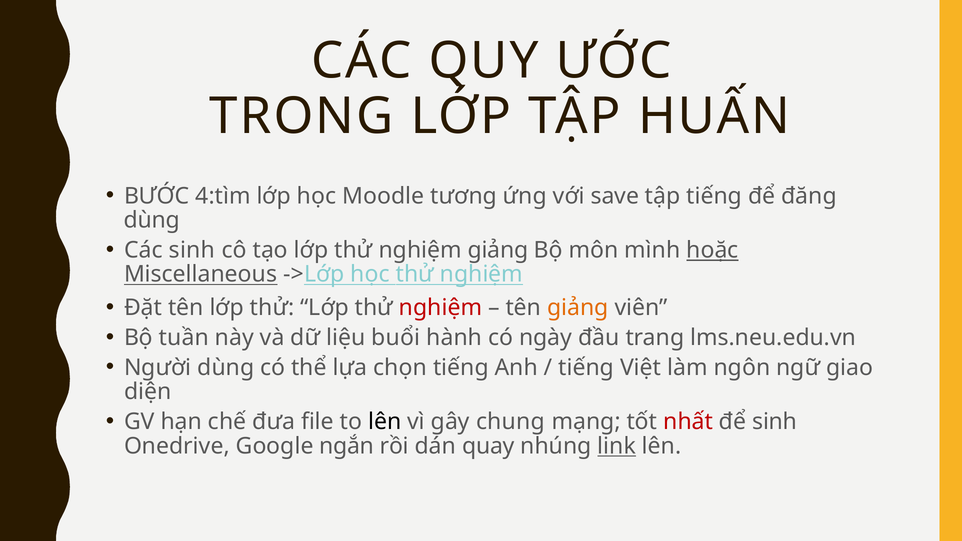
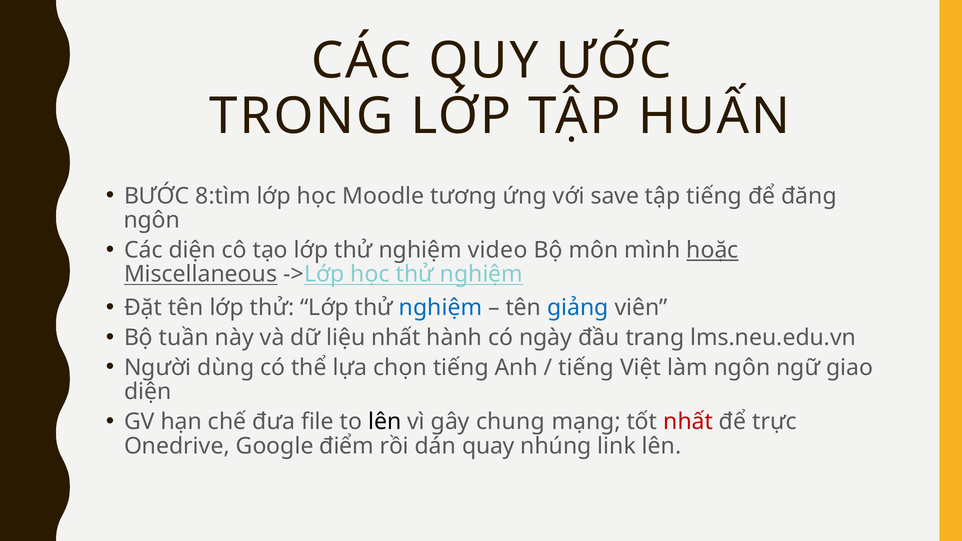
4:tìm: 4:tìm -> 8:tìm
dùng at (152, 220): dùng -> ngôn
Các sinh: sinh -> diện
nghiệm giảng: giảng -> video
nghiệm at (441, 308) colour: red -> blue
giảng at (578, 308) colour: orange -> blue
liệu buổi: buổi -> nhất
để sinh: sinh -> trực
ngắn: ngắn -> điểm
link underline: present -> none
